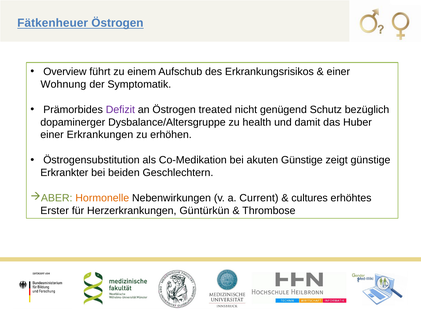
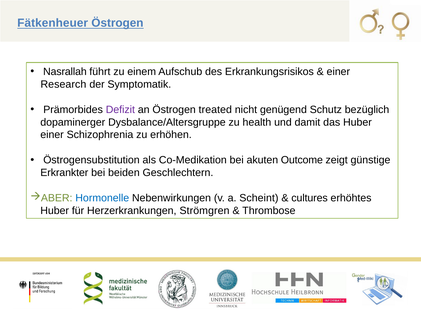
Overview: Overview -> Nasrallah
Wohnung: Wohnung -> Research
Erkrankungen: Erkrankungen -> Schizophrenia
akuten Günstige: Günstige -> Outcome
Hormonelle colour: orange -> blue
Current: Current -> Scheint
Erster at (55, 211): Erster -> Huber
Güntürkün: Güntürkün -> Strömgren
